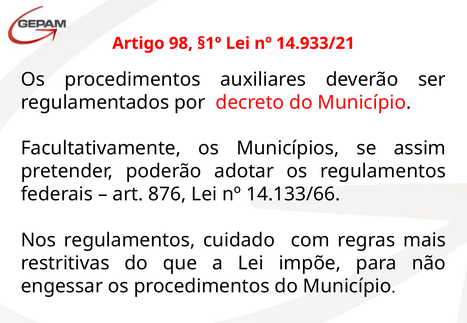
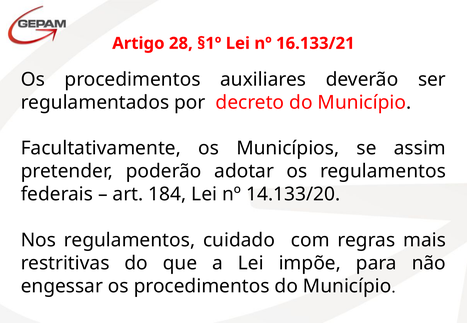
98: 98 -> 28
14.933/21: 14.933/21 -> 16.133/21
876: 876 -> 184
14.133/66: 14.133/66 -> 14.133/20
